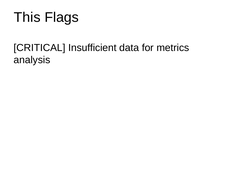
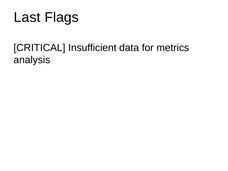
This: This -> Last
